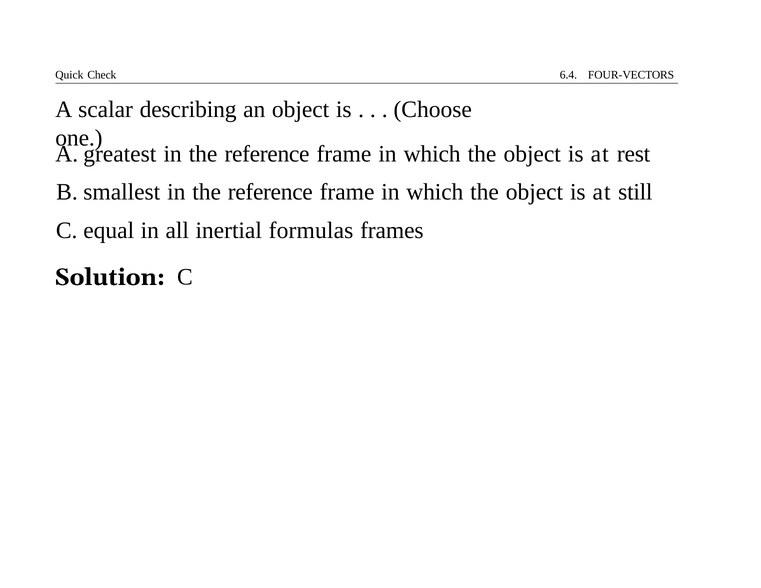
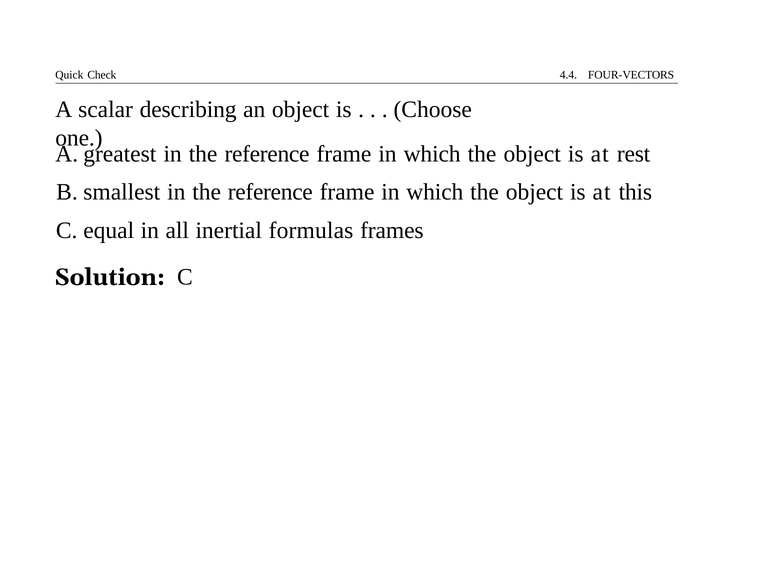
6.4: 6.4 -> 4.4
still: still -> this
